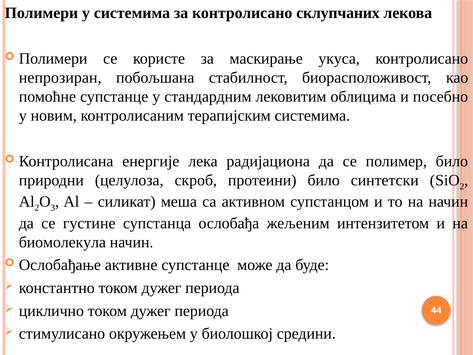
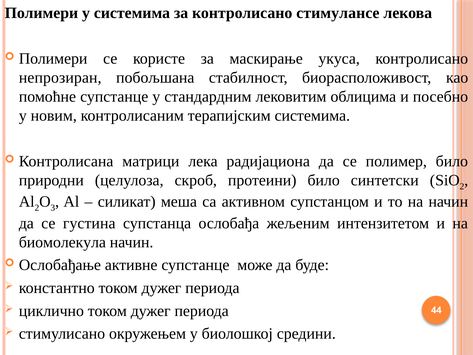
склупчаних: склупчаних -> стимулансе
енергије: енергије -> матрици
густине: густине -> густина
